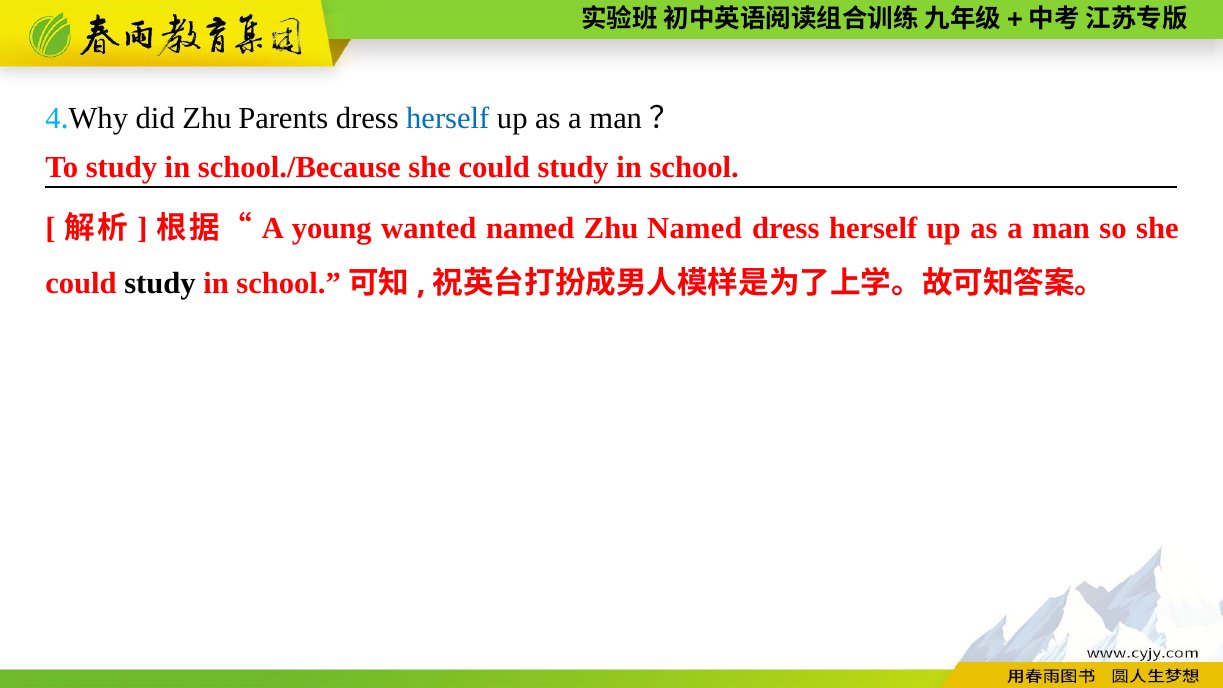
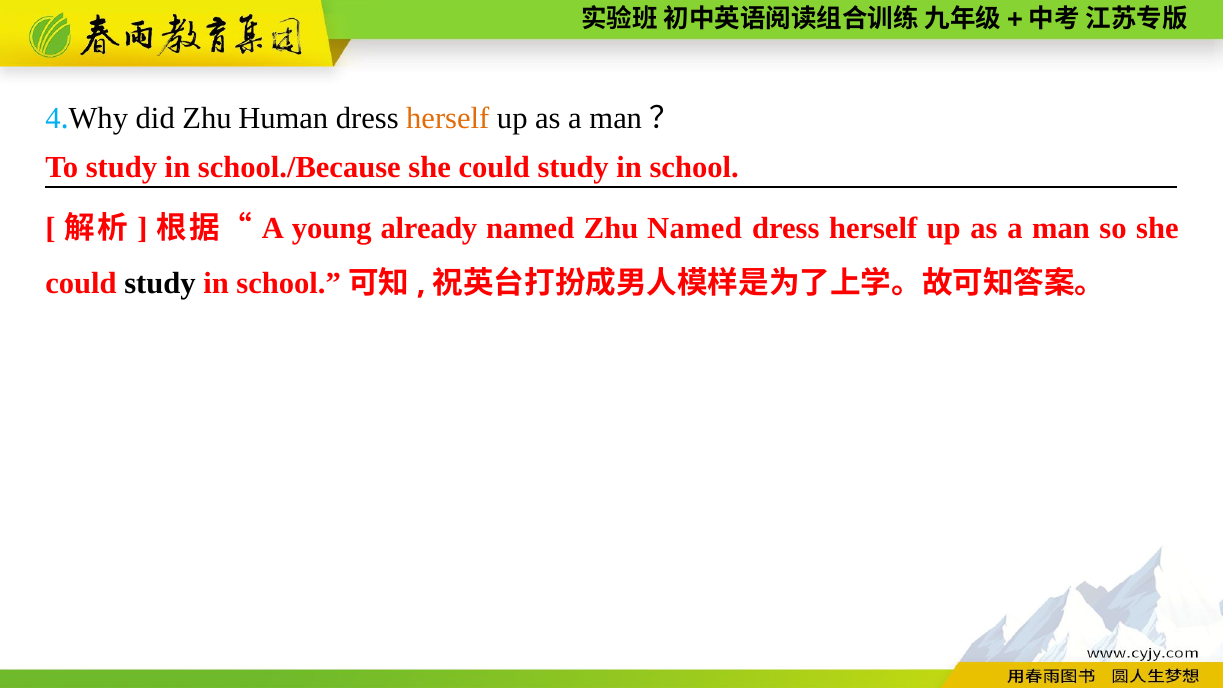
Parents: Parents -> Human
herself at (448, 118) colour: blue -> orange
wanted: wanted -> already
